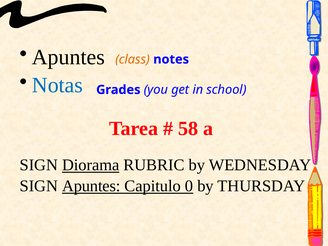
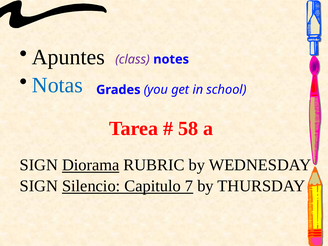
class colour: orange -> purple
SIGN Apuntes: Apuntes -> Silencio
0: 0 -> 7
